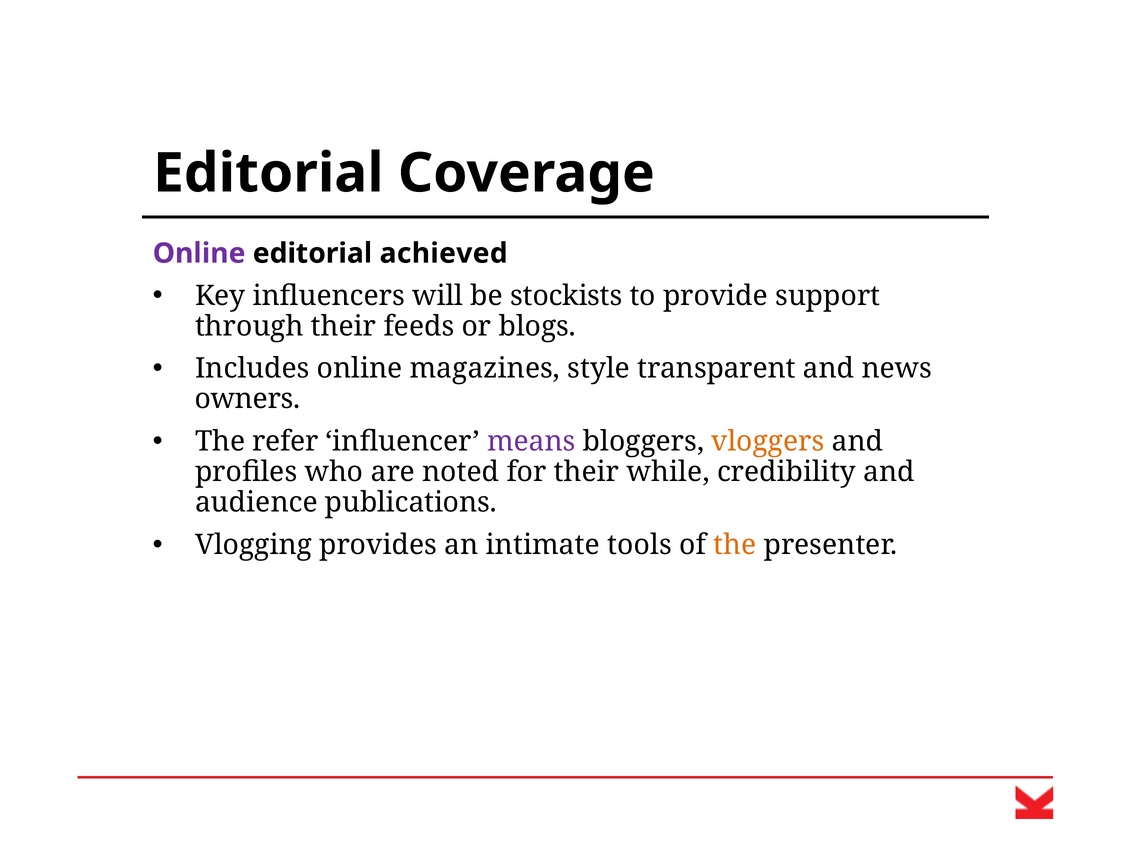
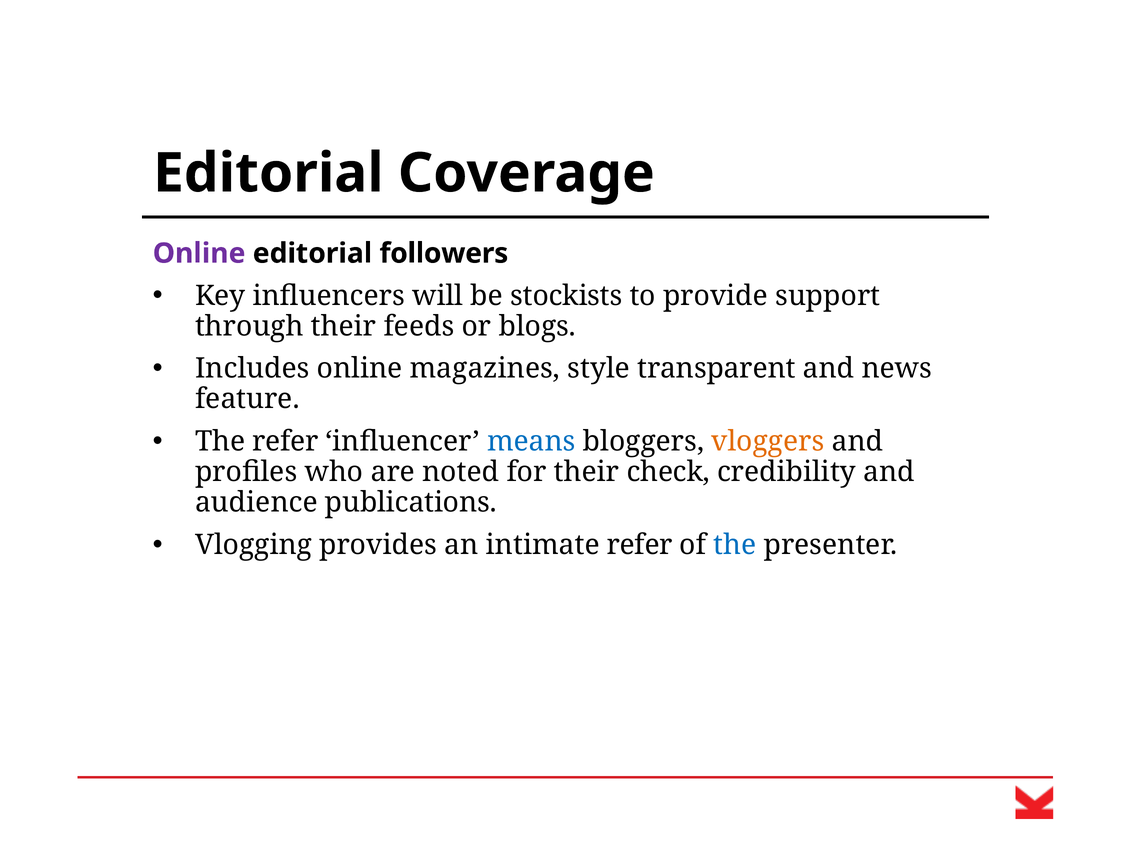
achieved: achieved -> followers
owners: owners -> feature
means colour: purple -> blue
while: while -> check
intimate tools: tools -> refer
the at (735, 545) colour: orange -> blue
